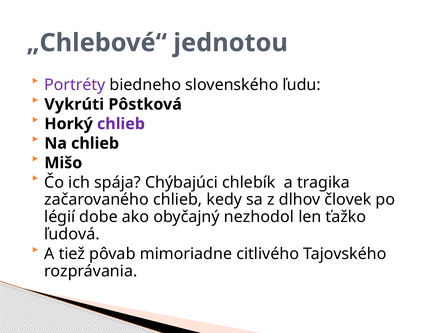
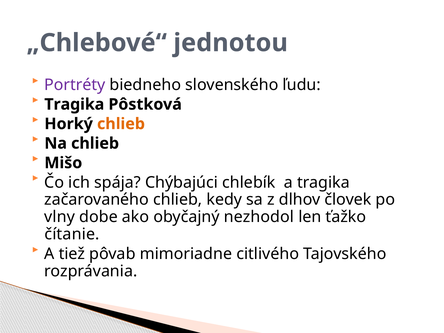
Vykrúti at (74, 104): Vykrúti -> Tragika
chlieb at (121, 124) colour: purple -> orange
légií: légií -> vlny
ľudová: ľudová -> čítanie
